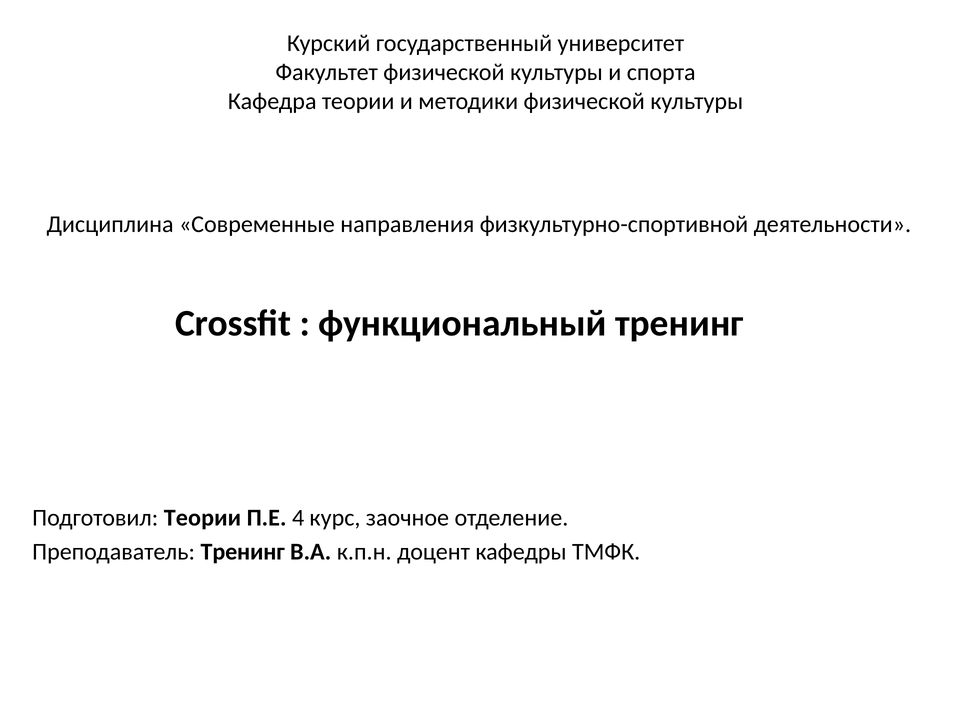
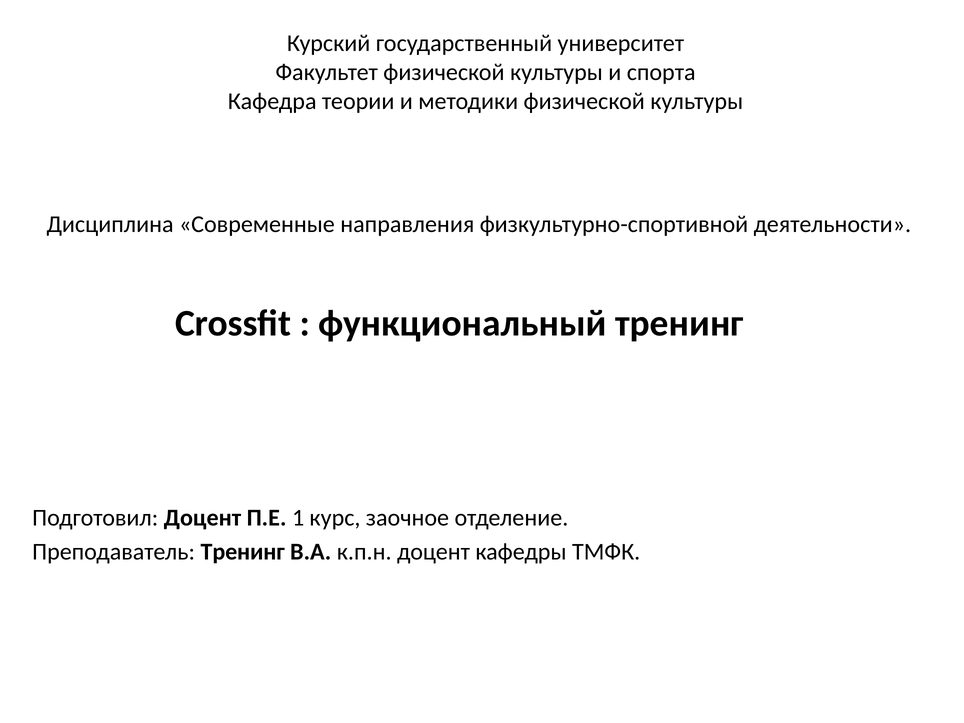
Подготовил Теории: Теории -> Доцент
4: 4 -> 1
